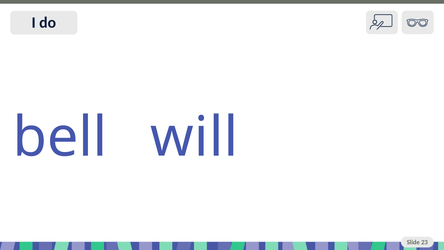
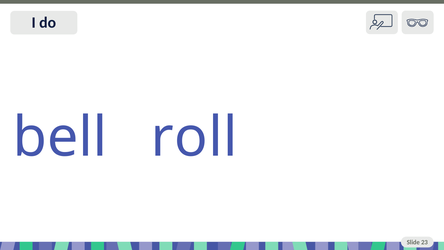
will: will -> roll
